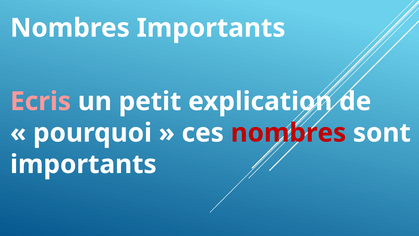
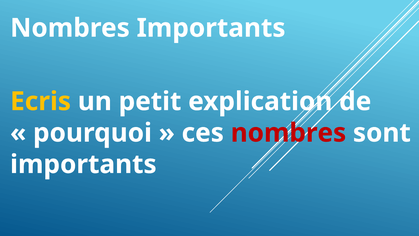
Ecris colour: pink -> yellow
